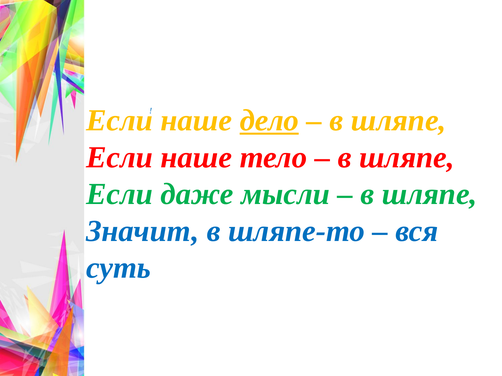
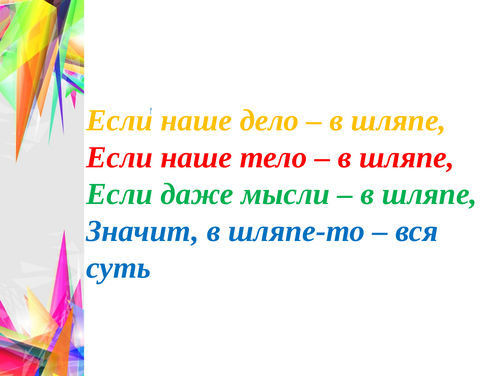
дело underline: present -> none
